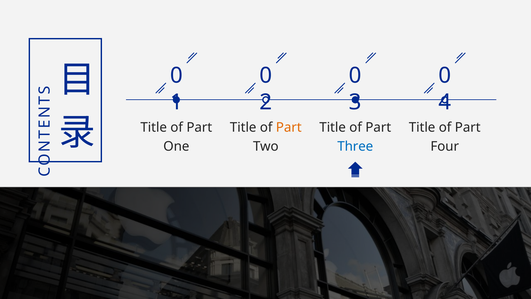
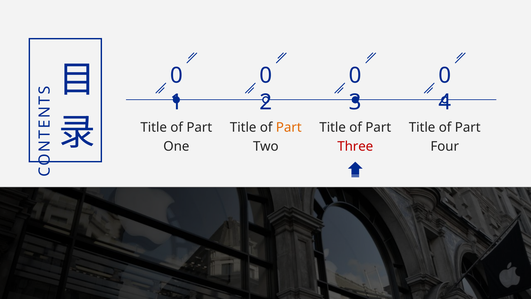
Three colour: blue -> red
